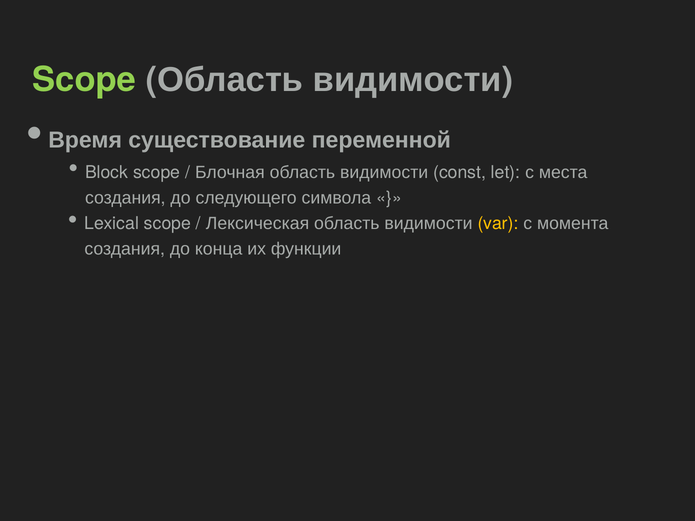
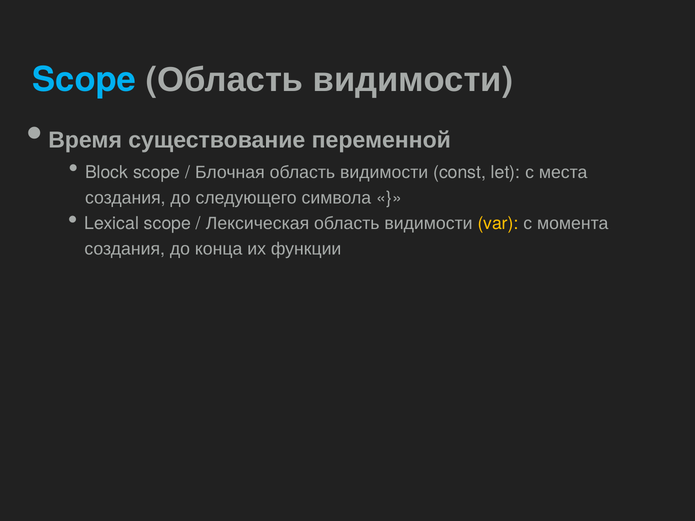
Scope at (84, 80) colour: light green -> light blue
